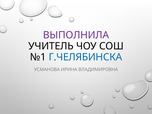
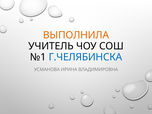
ВЫПОЛНИЛА colour: purple -> orange
